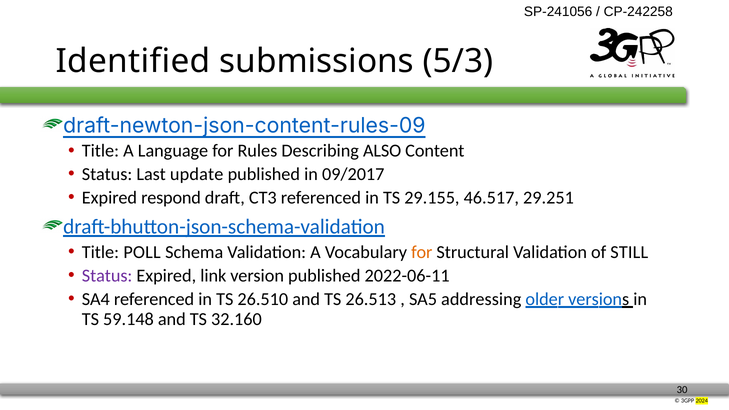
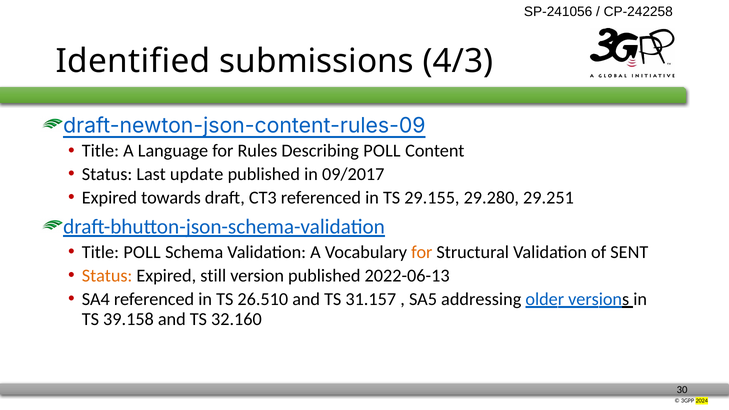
5/3: 5/3 -> 4/3
Describing ALSO: ALSO -> POLL
respond: respond -> towards
46.517: 46.517 -> 29.280
STILL: STILL -> SENT
Status at (107, 276) colour: purple -> orange
link: link -> still
2022-06-11: 2022-06-11 -> 2022-06-13
26.513: 26.513 -> 31.157
59.148: 59.148 -> 39.158
